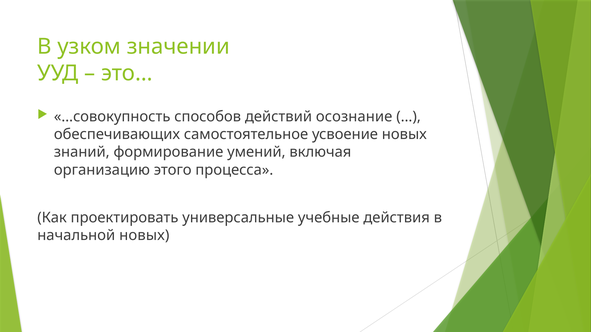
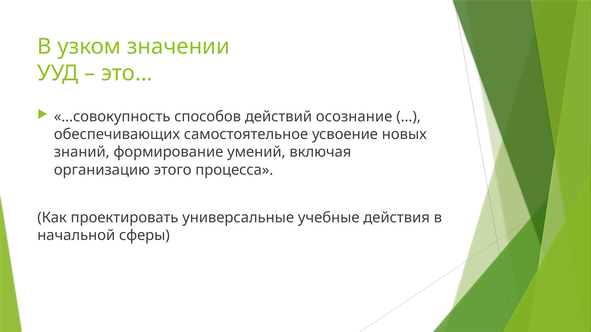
начальной новых: новых -> сферы
